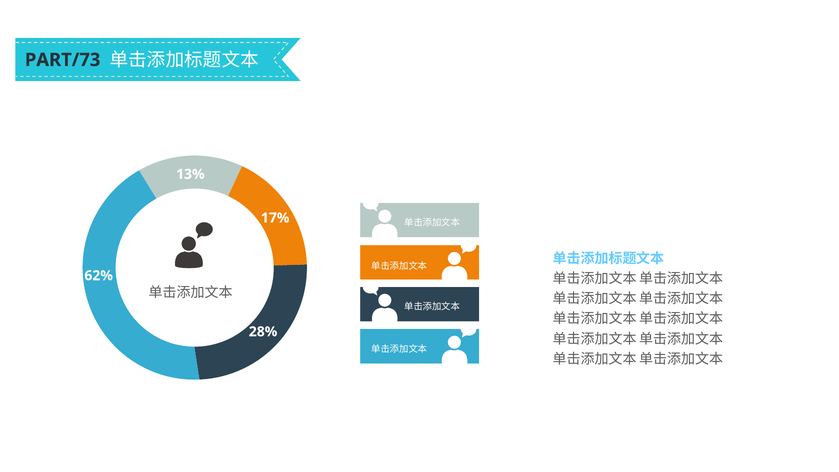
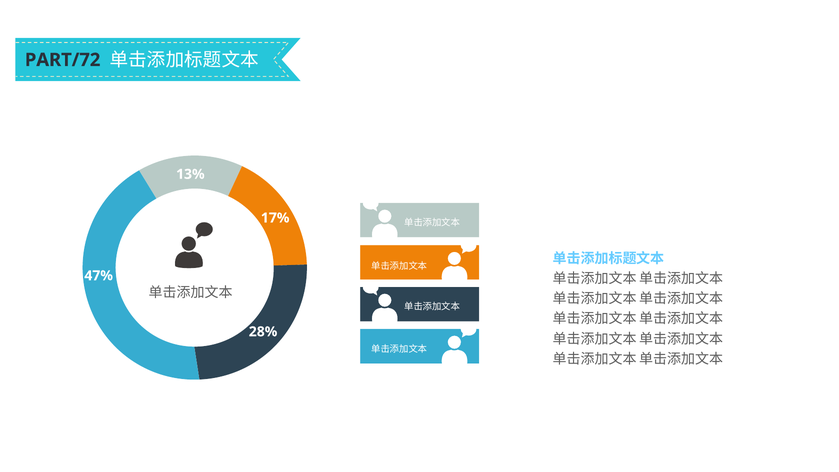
PART/73: PART/73 -> PART/72
62%: 62% -> 47%
